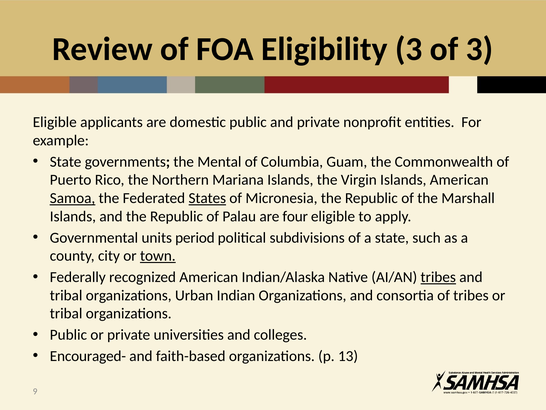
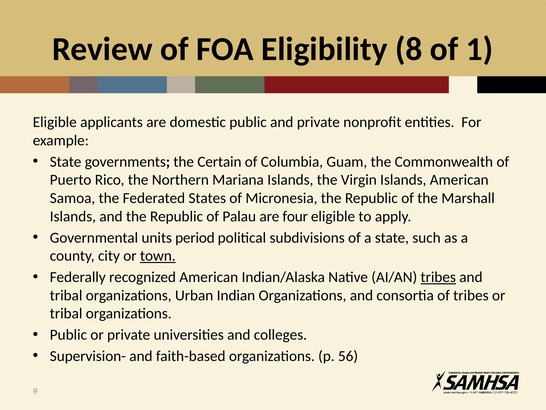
Eligibility 3: 3 -> 8
of 3: 3 -> 1
Mental: Mental -> Certain
Samoa underline: present -> none
States underline: present -> none
Encouraged-: Encouraged- -> Supervision-
13: 13 -> 56
